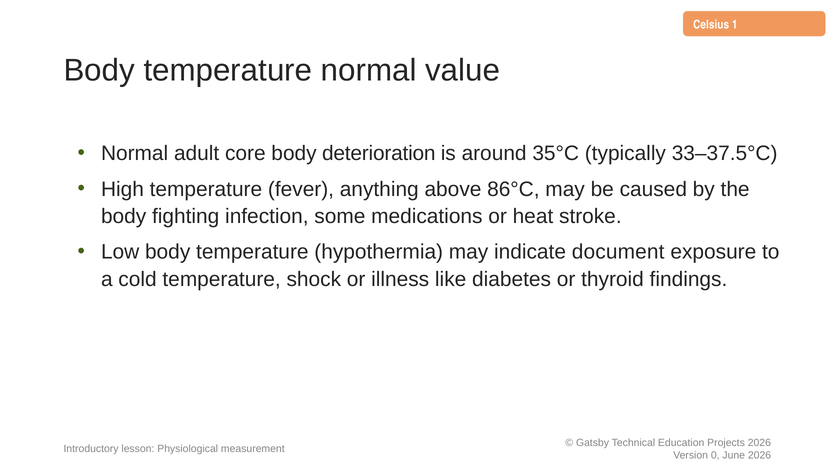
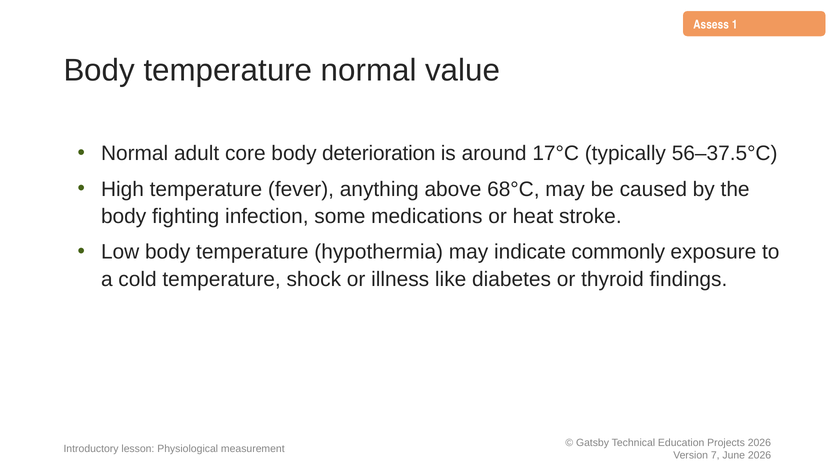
Celsius: Celsius -> Assess
35°C: 35°C -> 17°C
33–37.5°C: 33–37.5°C -> 56–37.5°C
86°C: 86°C -> 68°C
document: document -> commonly
0: 0 -> 7
